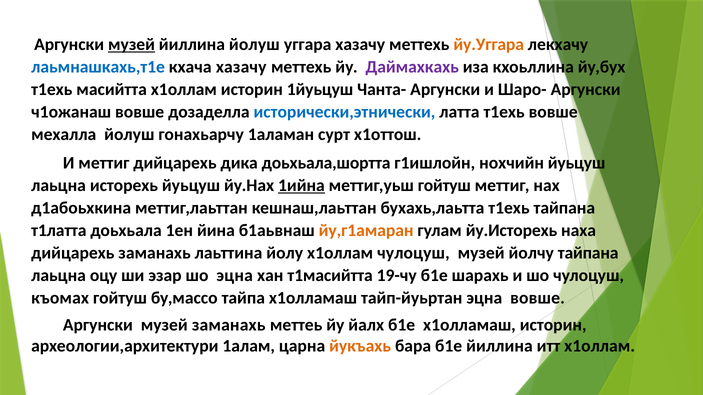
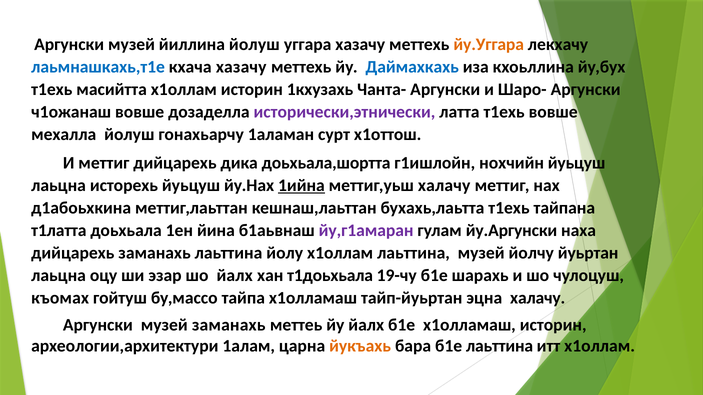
музей at (132, 44) underline: present -> none
Даймахкахь colour: purple -> blue
1йуьцуш: 1йуьцуш -> 1кхузахь
исторически,этнически colour: blue -> purple
меттиг,уьш гойтуш: гойтуш -> халачу
йу,г1амаран colour: orange -> purple
йу.Исторехь: йу.Исторехь -> йу.Аргунски
х1оллам чулоцуш: чулоцуш -> лаьттина
йолчу тайпана: тайпана -> йуьртан
шо эцна: эцна -> йалх
т1масийтта: т1масийтта -> т1доьхьала
эцна вовше: вовше -> халачу
б1е йиллина: йиллина -> лаьттина
